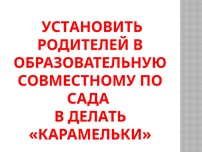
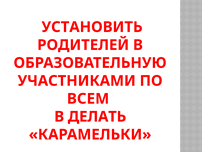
СОВМЕСТНОМУ: СОВМЕСТНОМУ -> УЧАСТНИКАМИ
САДА: САДА -> ВСЕМ
